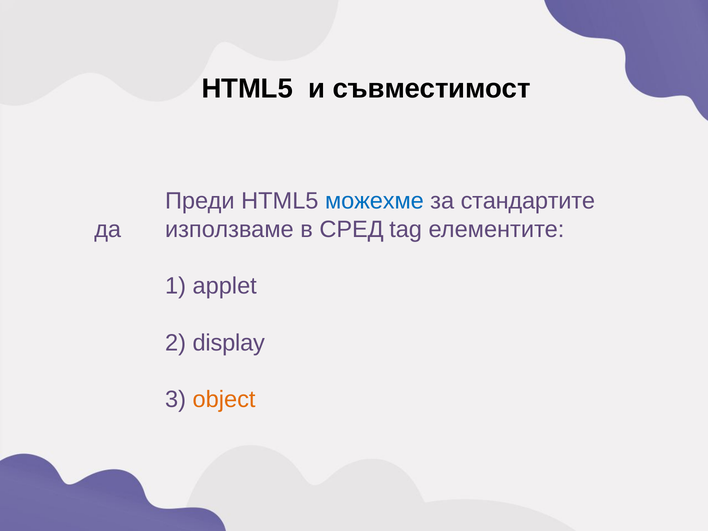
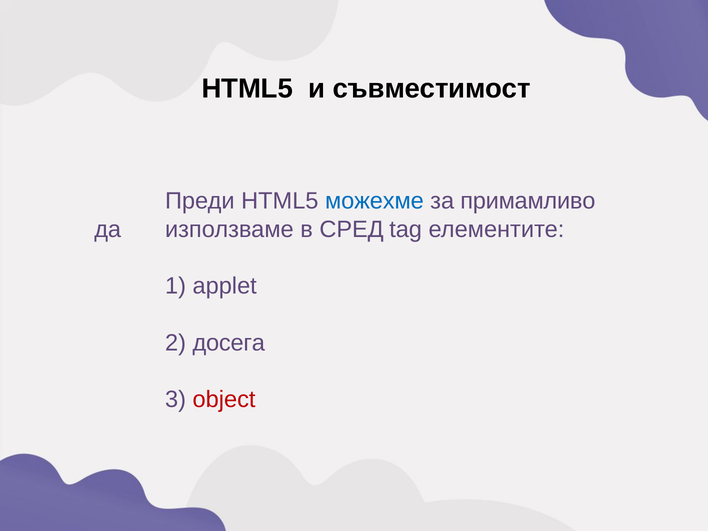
стандартите: стандартите -> примамливо
display: display -> досега
object colour: orange -> red
